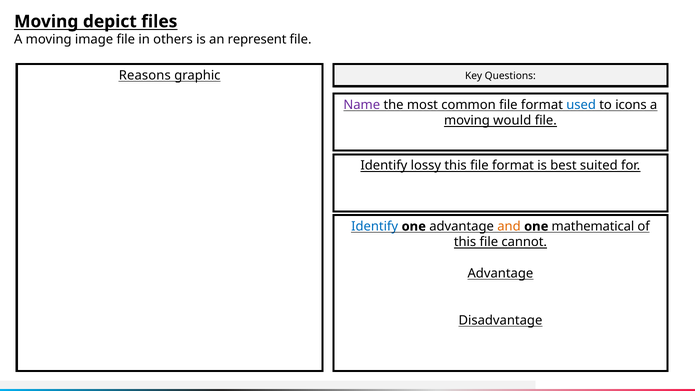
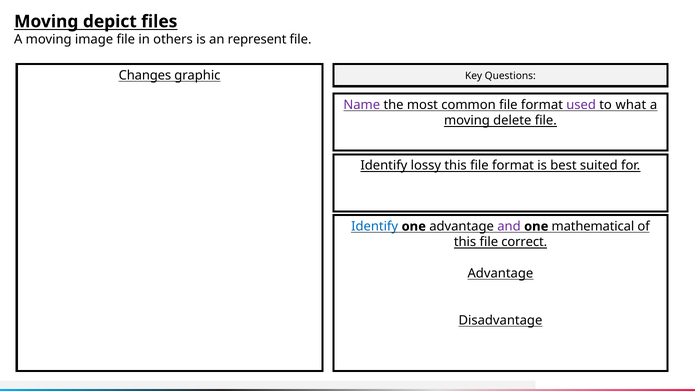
Reasons: Reasons -> Changes
used colour: blue -> purple
icons: icons -> what
would: would -> delete
and colour: orange -> purple
cannot: cannot -> correct
